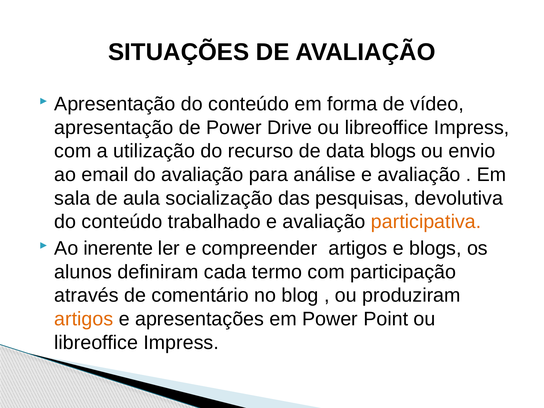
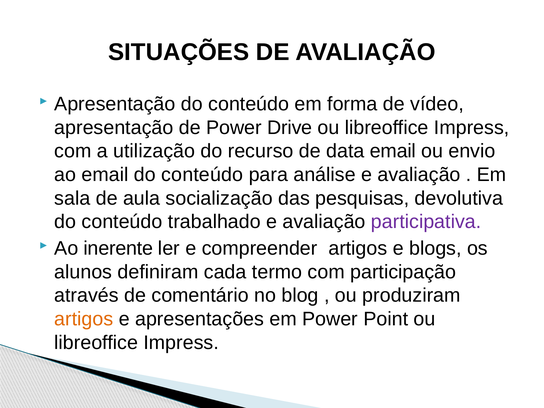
data blogs: blogs -> email
email do avaliação: avaliação -> conteúdo
participativa colour: orange -> purple
